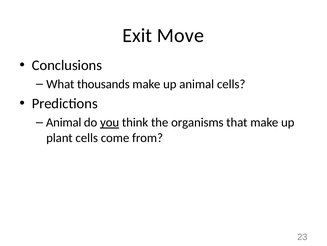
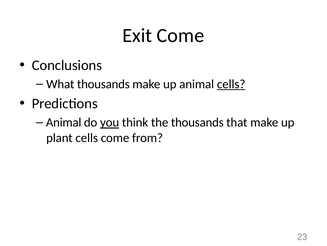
Exit Move: Move -> Come
cells at (231, 84) underline: none -> present
the organisms: organisms -> thousands
